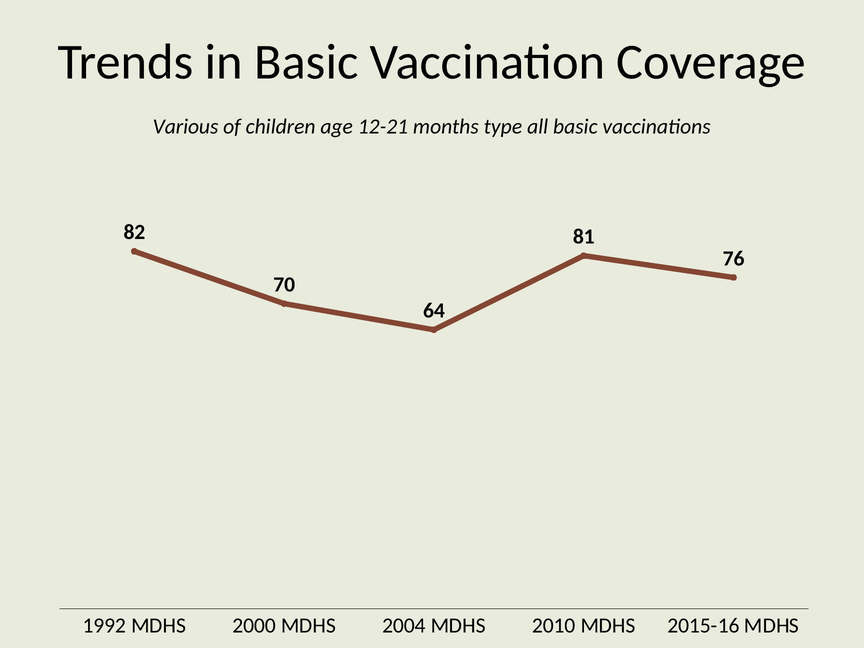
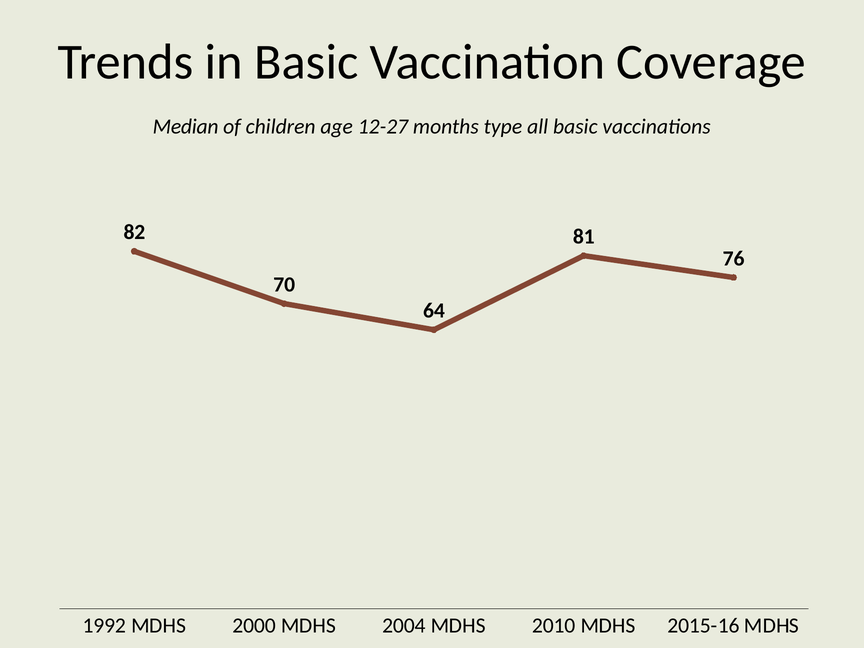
Various: Various -> Median
12-21: 12-21 -> 12-27
